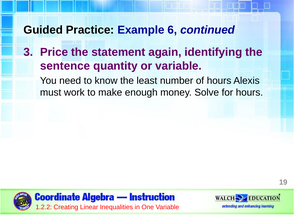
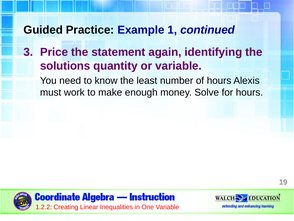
6: 6 -> 1
sentence: sentence -> solutions
